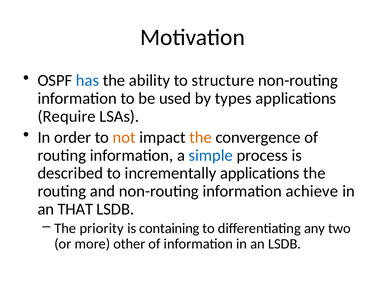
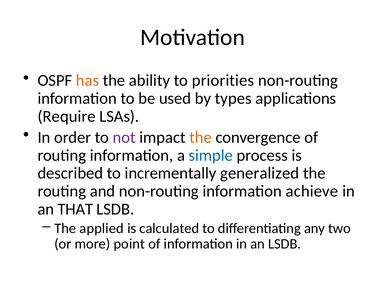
has colour: blue -> orange
structure: structure -> priorities
not colour: orange -> purple
incrementally applications: applications -> generalized
priority: priority -> applied
containing: containing -> calculated
other: other -> point
